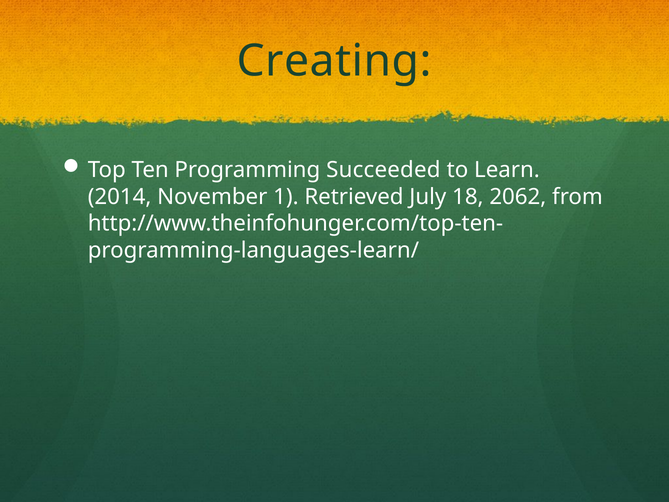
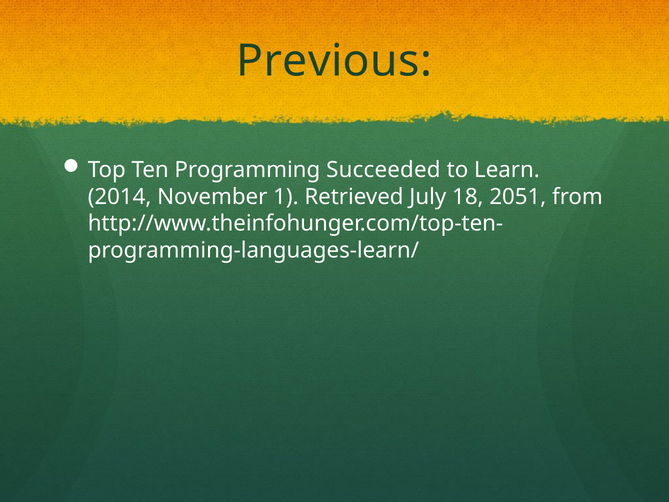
Creating: Creating -> Previous
2062: 2062 -> 2051
